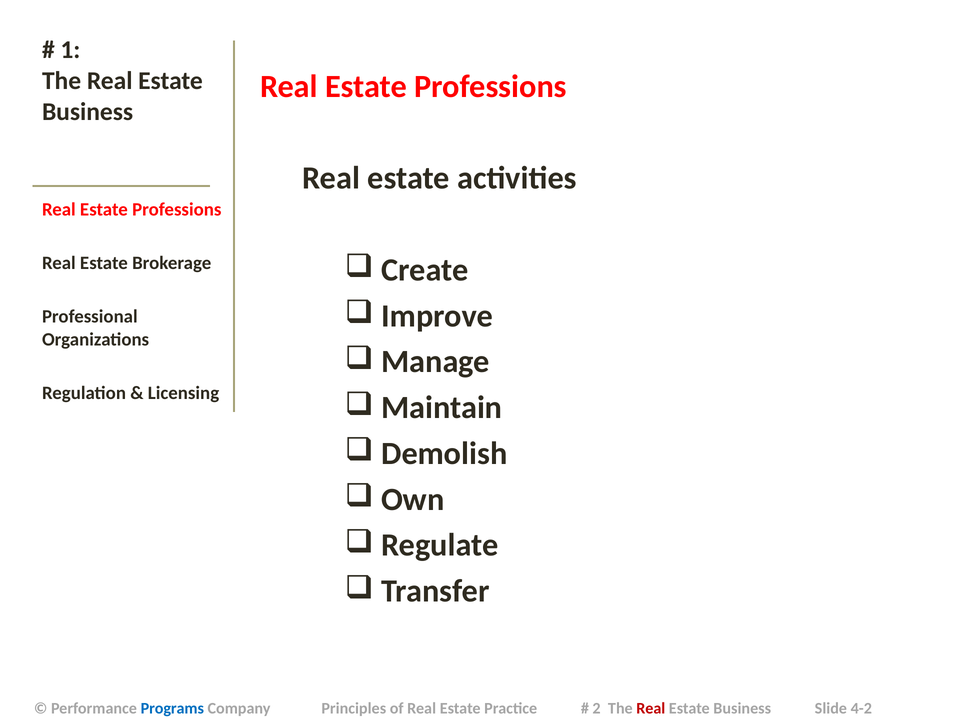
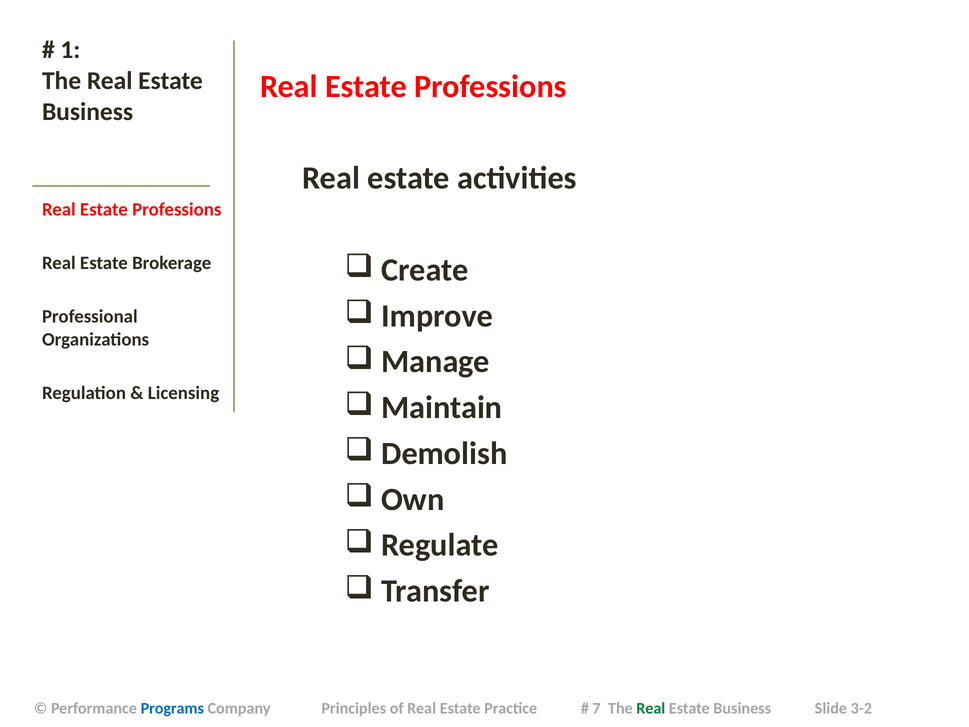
2: 2 -> 7
Real at (651, 708) colour: red -> green
4-2: 4-2 -> 3-2
